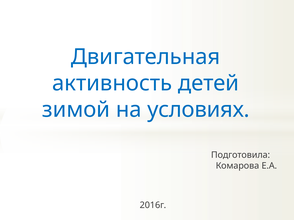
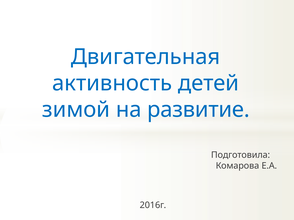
условиях: условиях -> развитие
